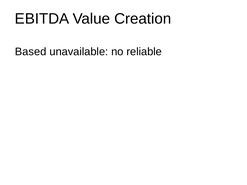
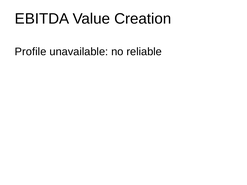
Based: Based -> Profile
